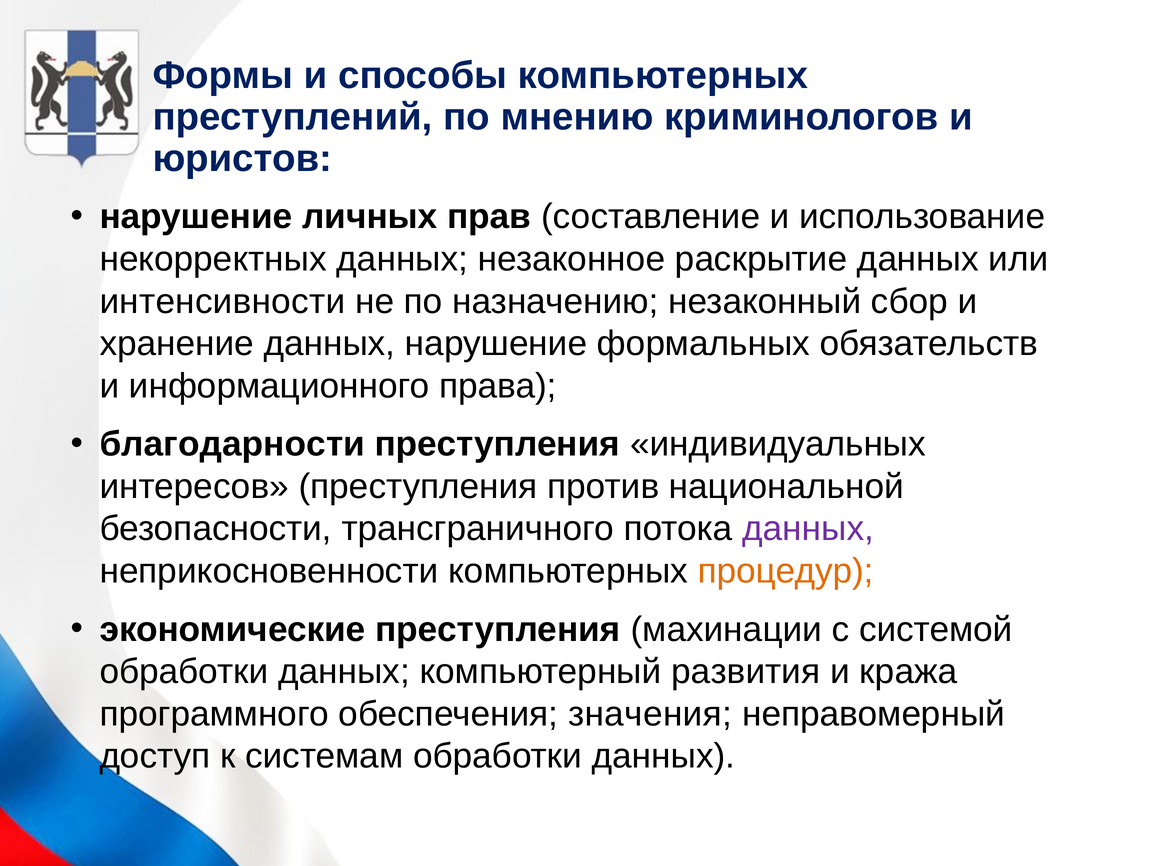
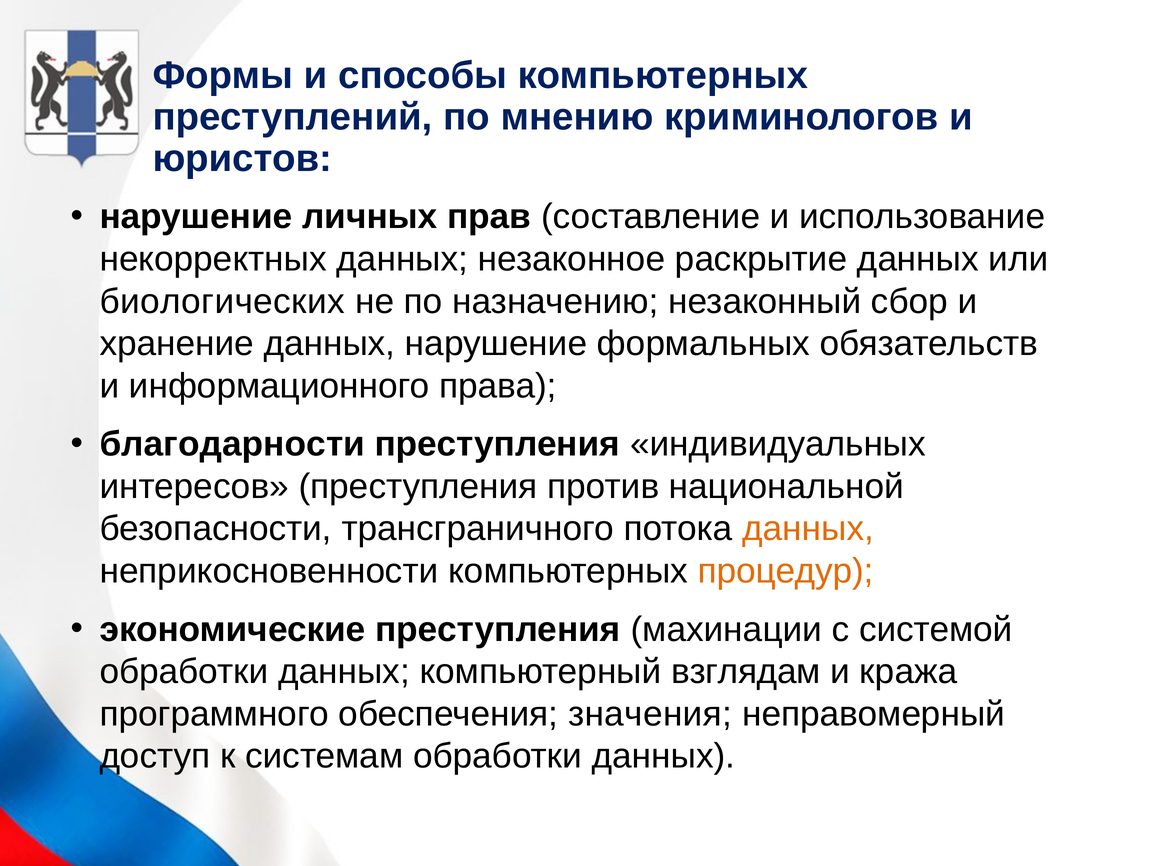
интенсивности: интенсивности -> биологических
данных at (808, 529) colour: purple -> orange
развития: развития -> взглядам
